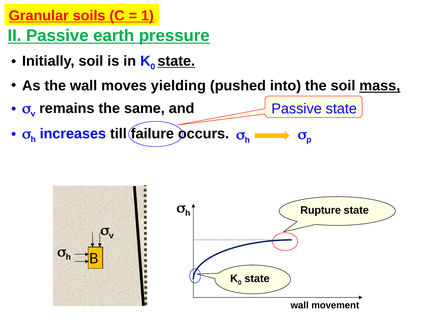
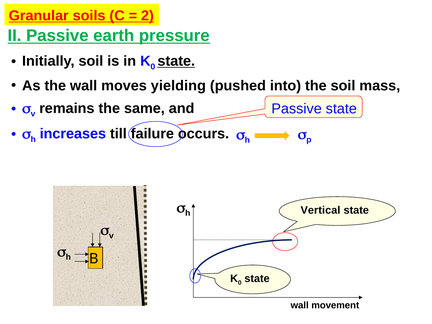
1: 1 -> 2
mass underline: present -> none
Rupture: Rupture -> Vertical
